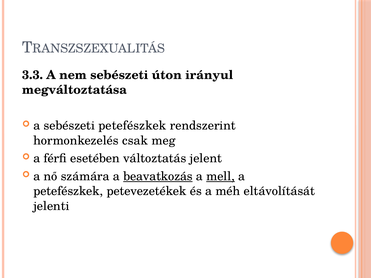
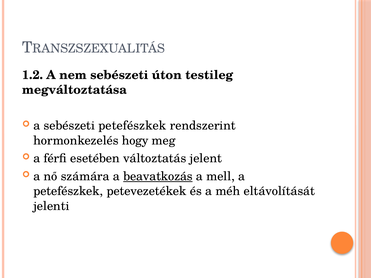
3.3: 3.3 -> 1.2
irányul: irányul -> testileg
csak: csak -> hogy
mell underline: present -> none
